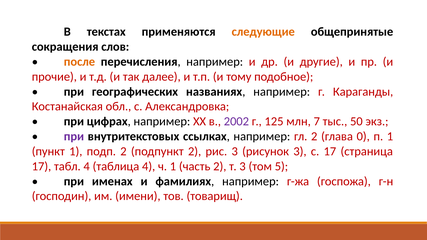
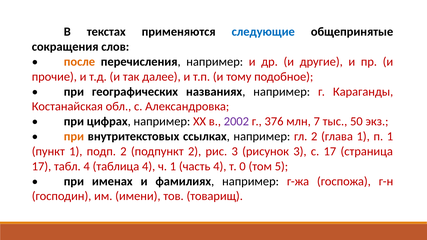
следующие colour: orange -> blue
125: 125 -> 376
при at (74, 137) colour: purple -> orange
глава 0: 0 -> 1
часть 2: 2 -> 4
т 3: 3 -> 0
